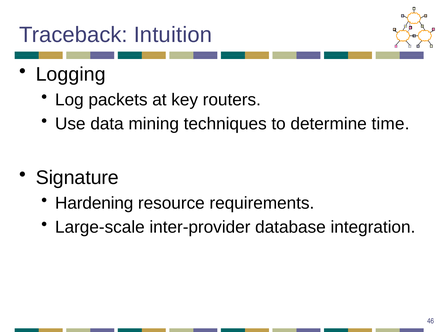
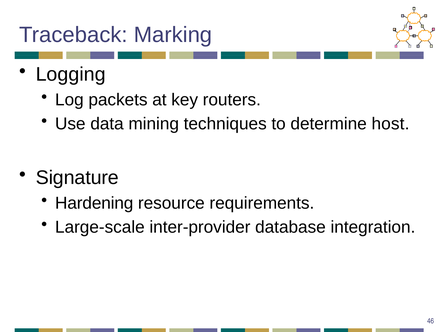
Intuition: Intuition -> Marking
time: time -> host
